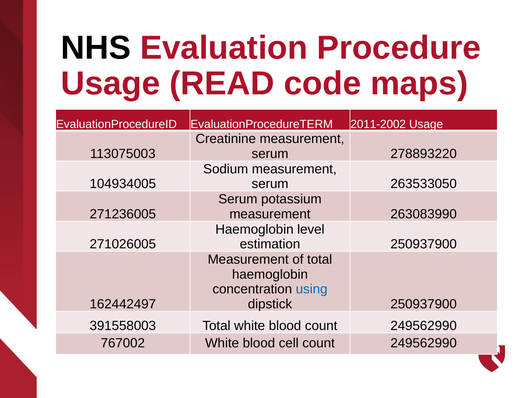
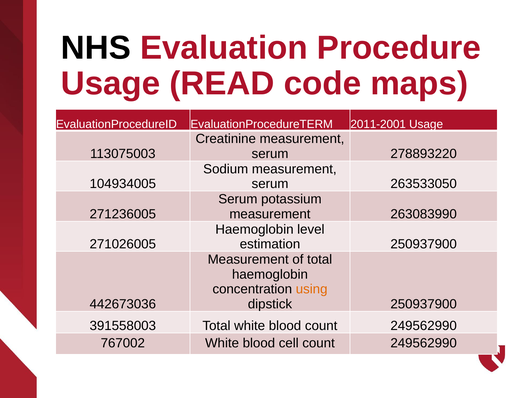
2011-2002: 2011-2002 -> 2011-2001
using colour: blue -> orange
162442497: 162442497 -> 442673036
